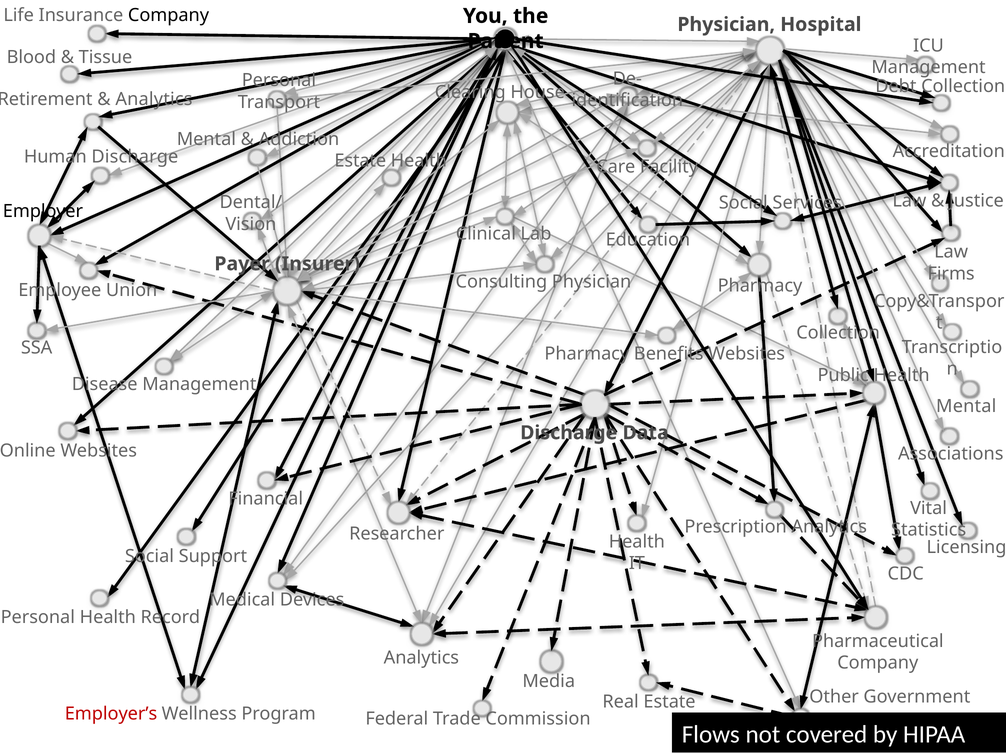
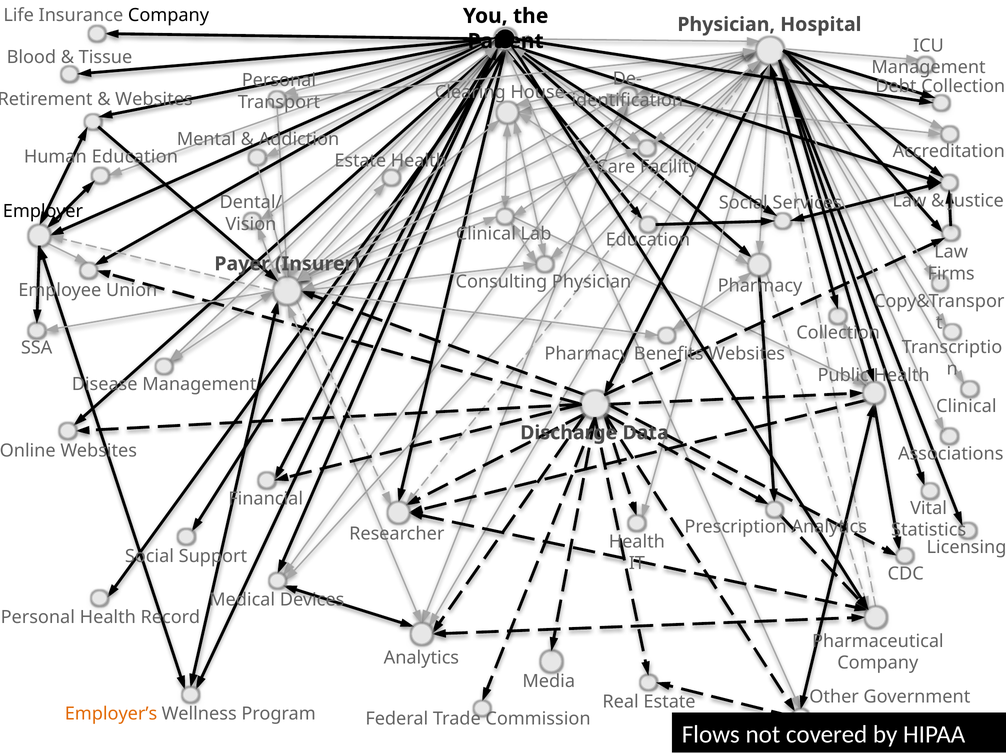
Analytics at (154, 99): Analytics -> Websites
Human Discharge: Discharge -> Education
Mental at (966, 407): Mental -> Clinical
Employer’s colour: red -> orange
